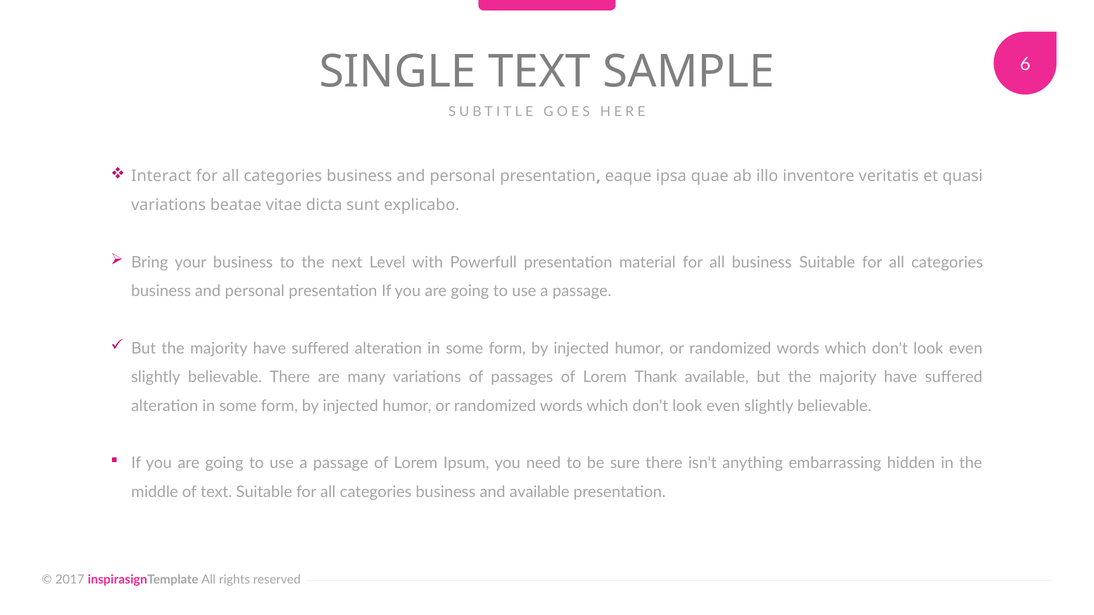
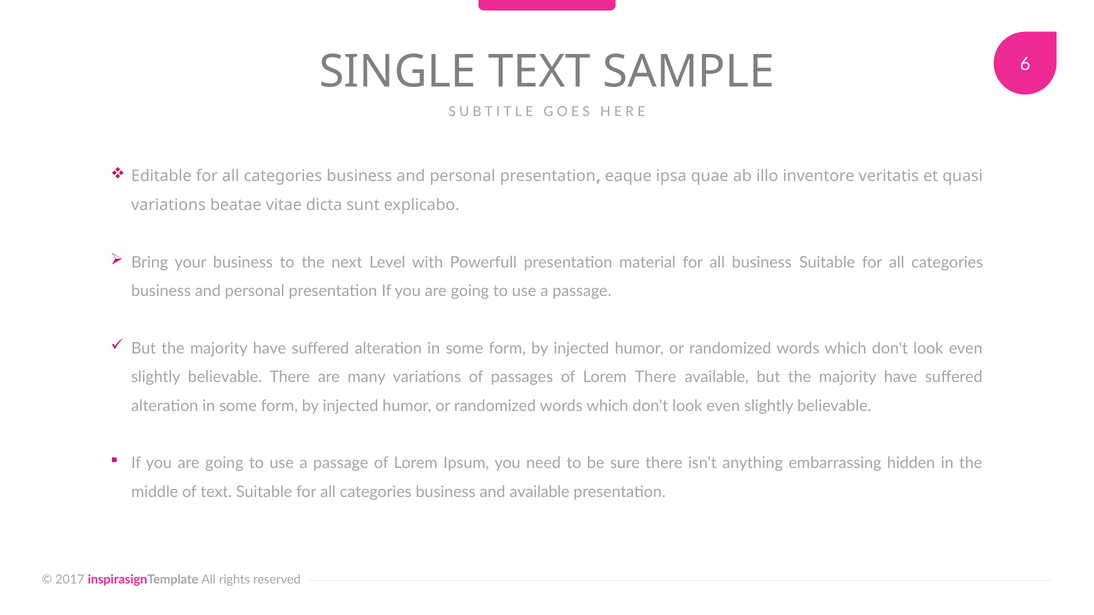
Interact: Interact -> Editable
Lorem Thank: Thank -> There
